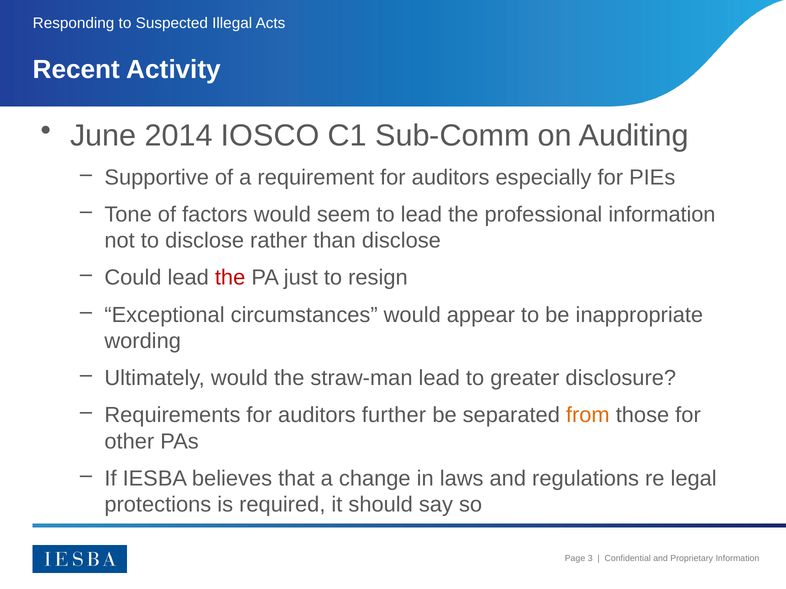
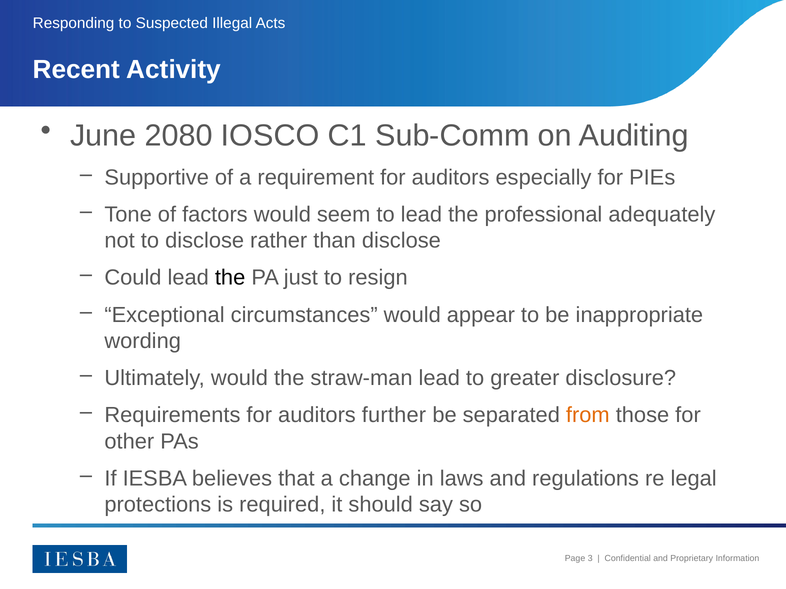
2014: 2014 -> 2080
professional information: information -> adequately
the at (230, 278) colour: red -> black
